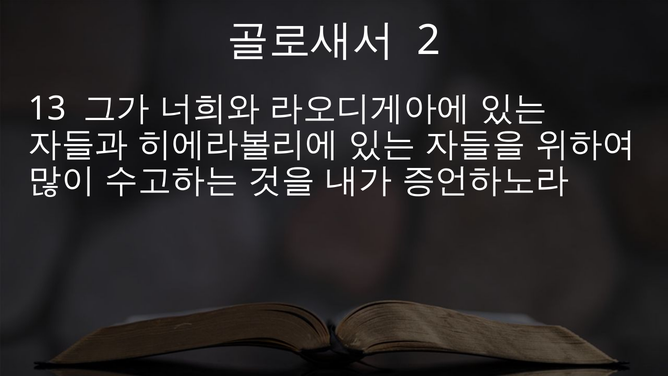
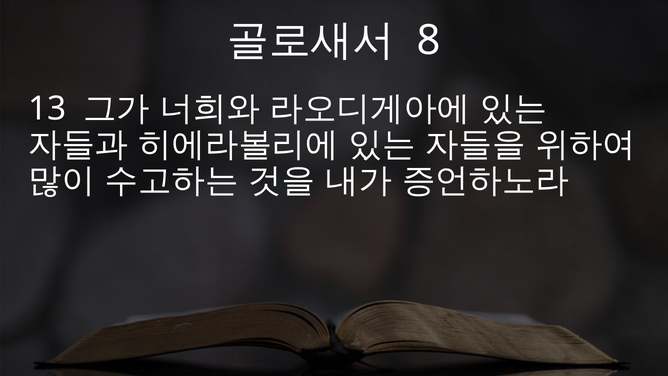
2: 2 -> 8
